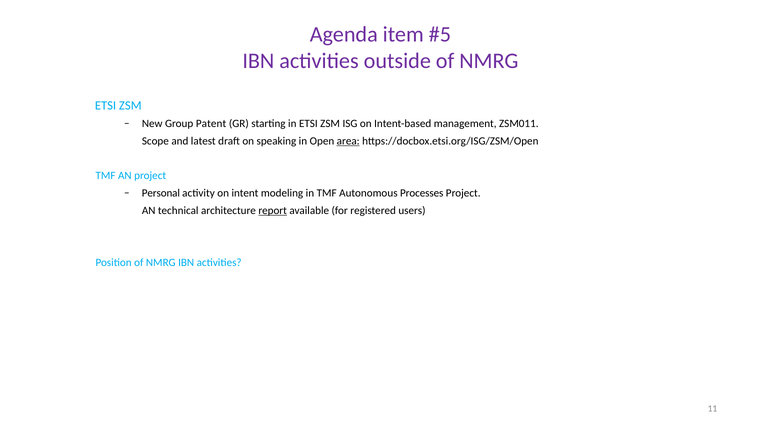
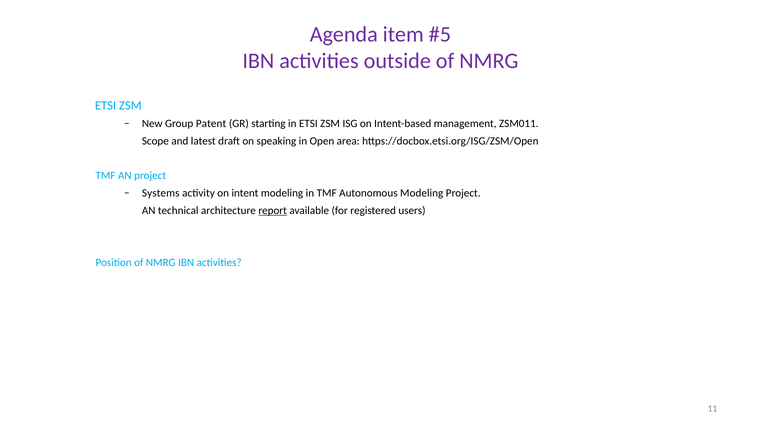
area underline: present -> none
Personal: Personal -> Systems
Autonomous Processes: Processes -> Modeling
